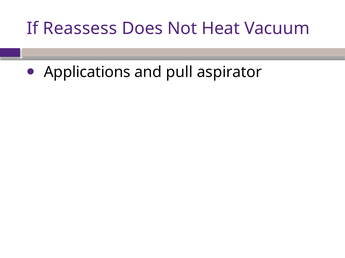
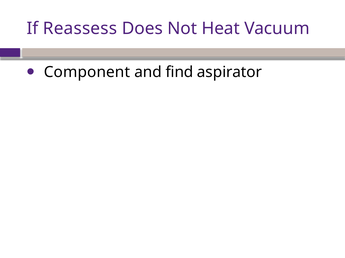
Applications: Applications -> Component
pull: pull -> find
